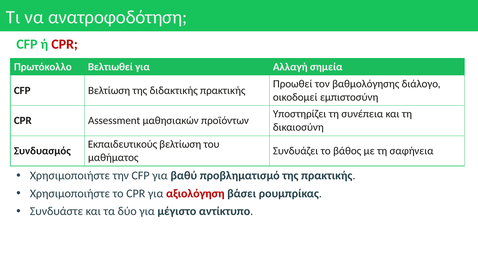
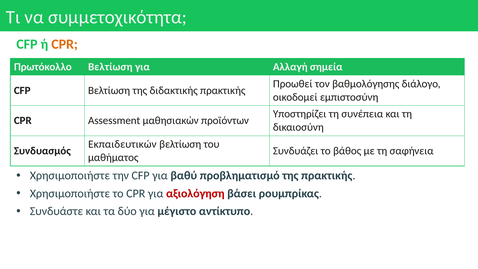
ανατροφοδότηση: ανατροφοδότηση -> συμμετοχικότητα
CPR at (65, 44) colour: red -> orange
Πρωτόκολλο Βελτιωθεί: Βελτιωθεί -> Βελτίωση
Εκπαιδευτικούς: Εκπαιδευτικούς -> Εκπαιδευτικών
